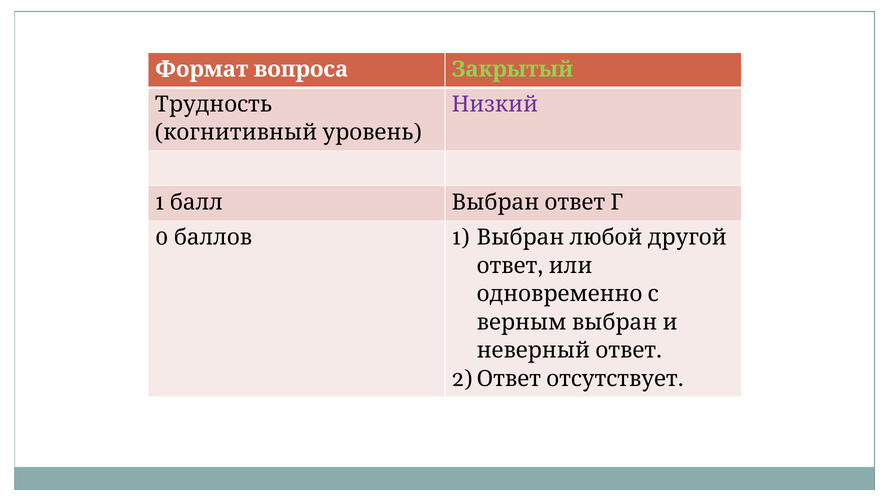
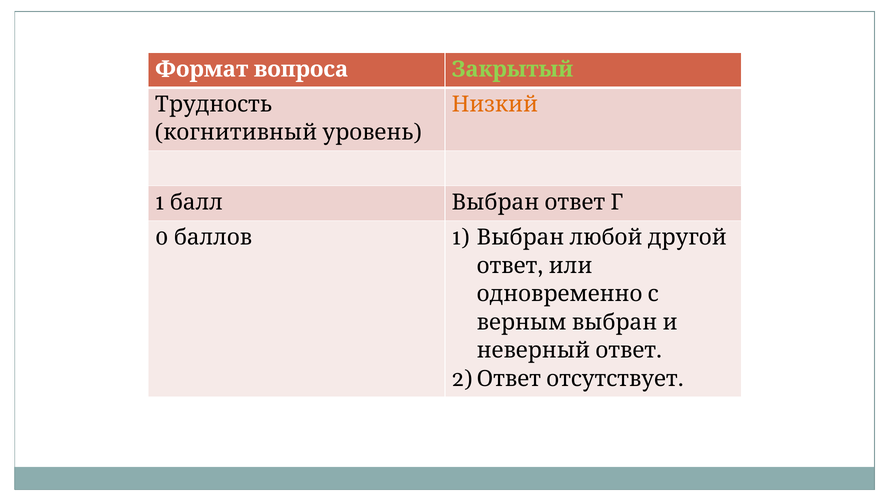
Низкий colour: purple -> orange
